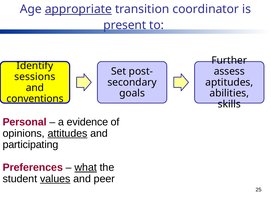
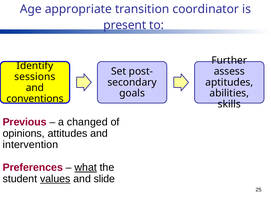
appropriate underline: present -> none
Personal: Personal -> Previous
evidence: evidence -> changed
attitudes underline: present -> none
participating: participating -> intervention
peer: peer -> slide
